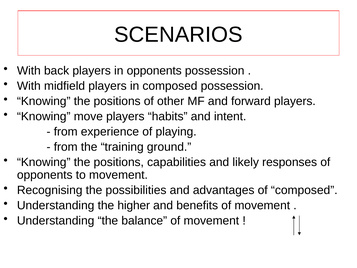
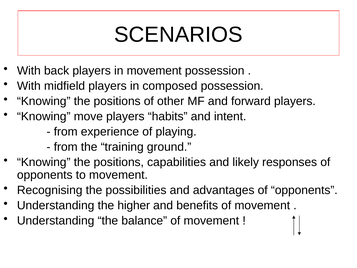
in opponents: opponents -> movement
advantages of composed: composed -> opponents
